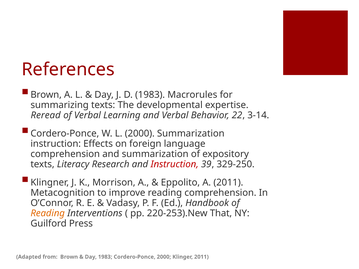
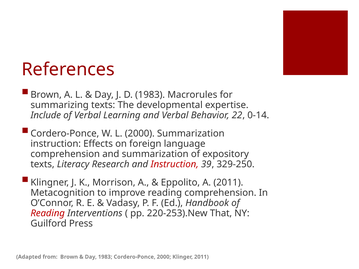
Reread: Reread -> Include
3-14: 3-14 -> 0-14
Reading at (48, 213) colour: orange -> red
